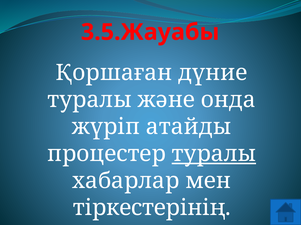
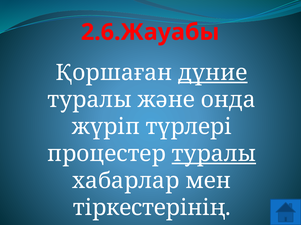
3.5.Жауабы: 3.5.Жауабы -> 2.6.Жауабы
дүние underline: none -> present
атайды: атайды -> түрлері
